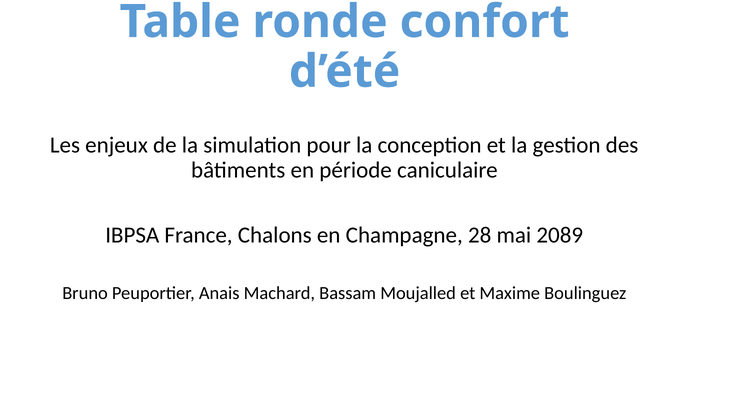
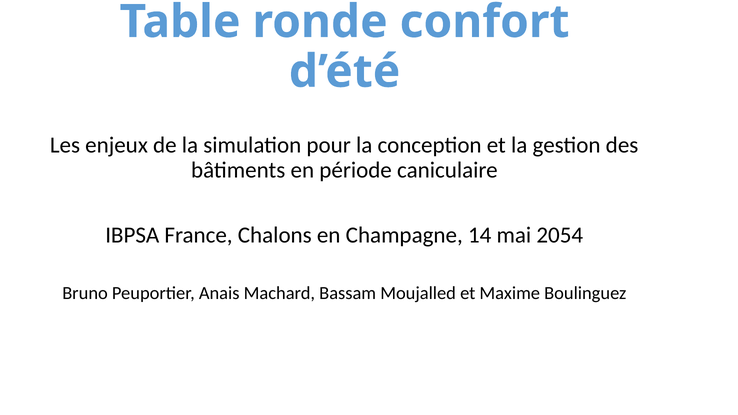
28: 28 -> 14
2089: 2089 -> 2054
